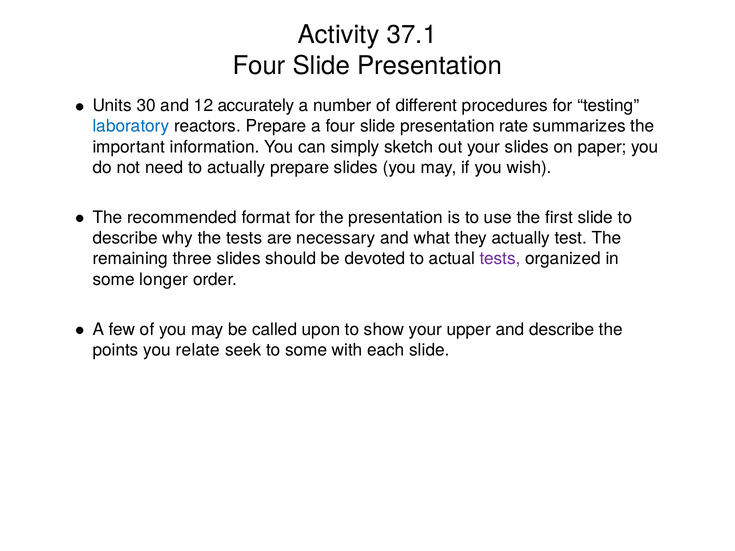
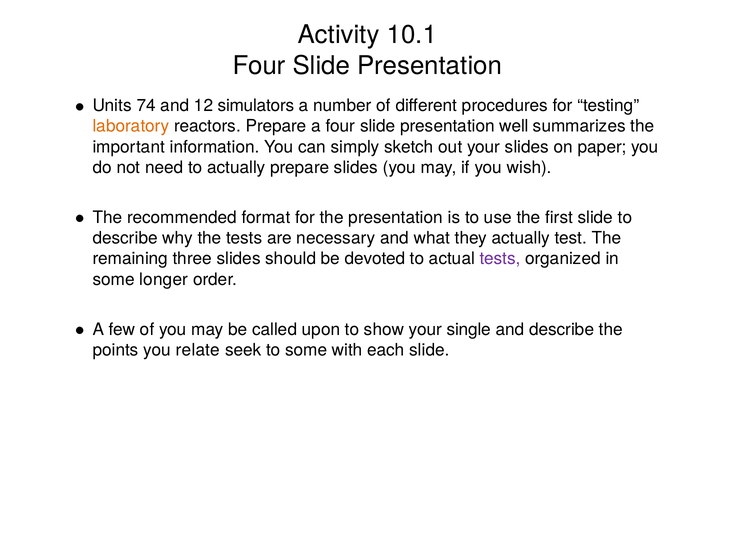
37.1: 37.1 -> 10.1
30: 30 -> 74
accurately: accurately -> simulators
laboratory colour: blue -> orange
rate: rate -> well
upper: upper -> single
